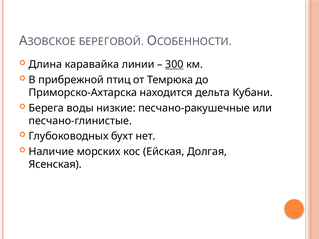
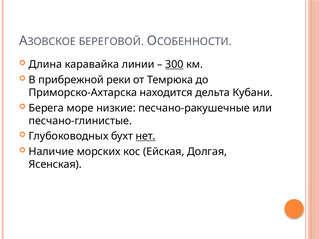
птиц: птиц -> реки
воды: воды -> море
нет underline: none -> present
